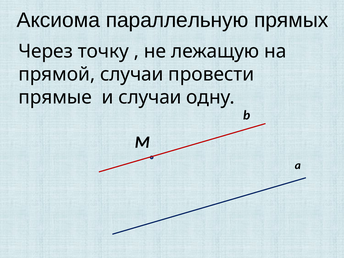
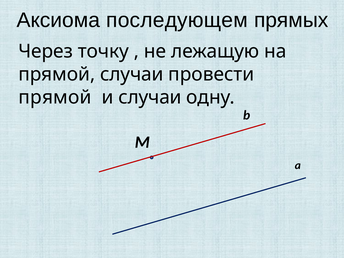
параллельную: параллельную -> последующем
прямые at (55, 97): прямые -> прямой
